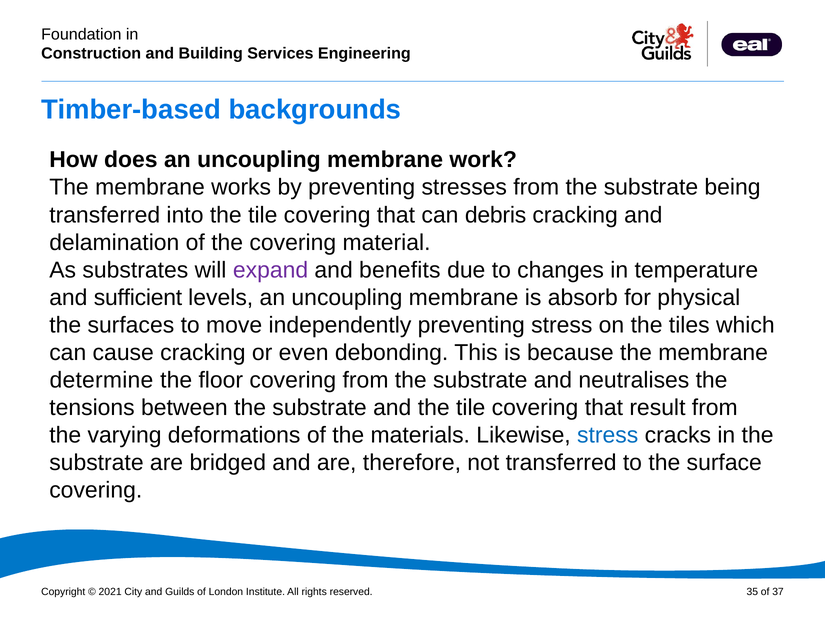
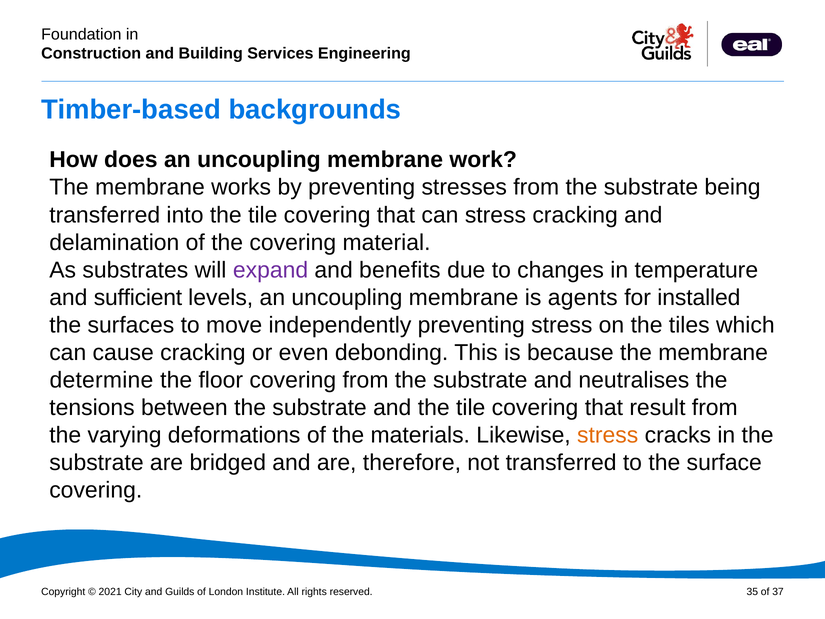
can debris: debris -> stress
absorb: absorb -> agents
physical: physical -> installed
stress at (608, 435) colour: blue -> orange
